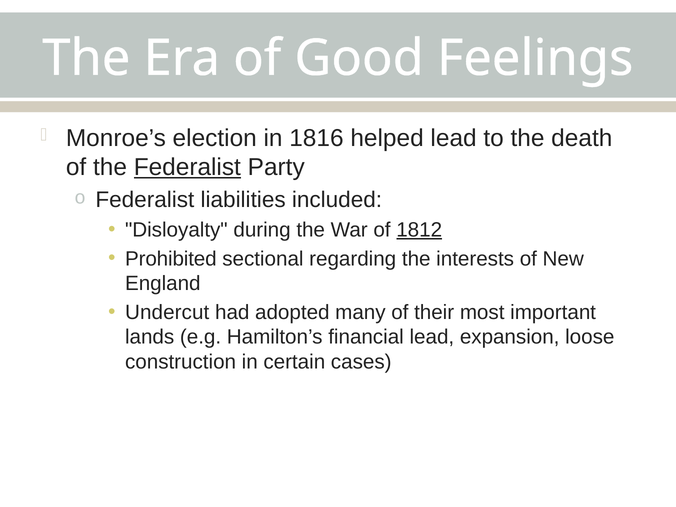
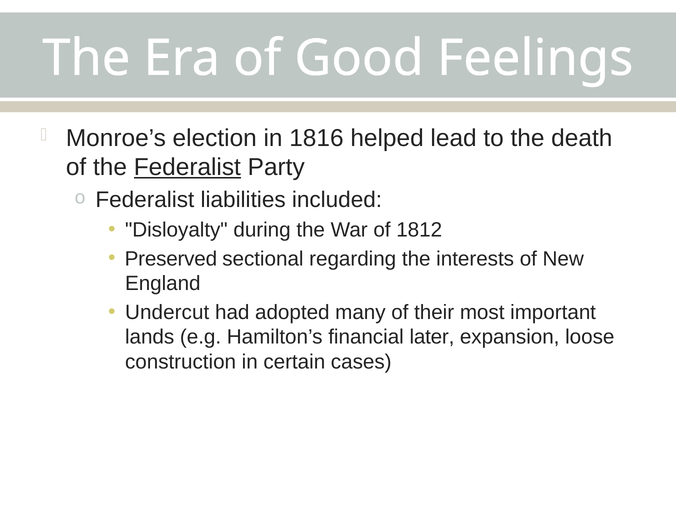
1812 underline: present -> none
Prohibited: Prohibited -> Preserved
financial lead: lead -> later
